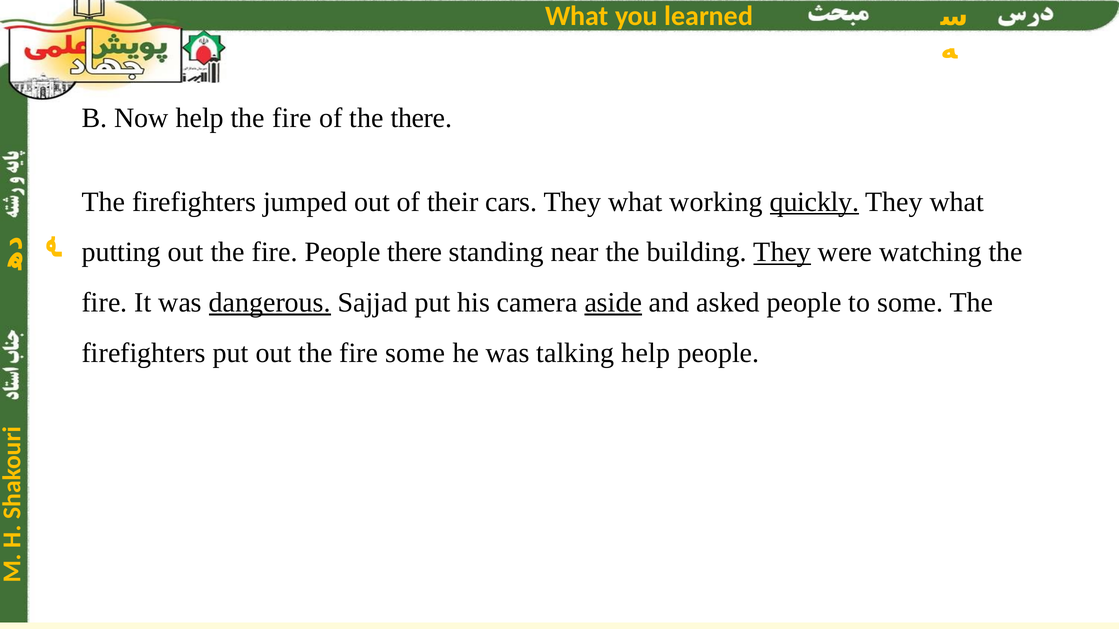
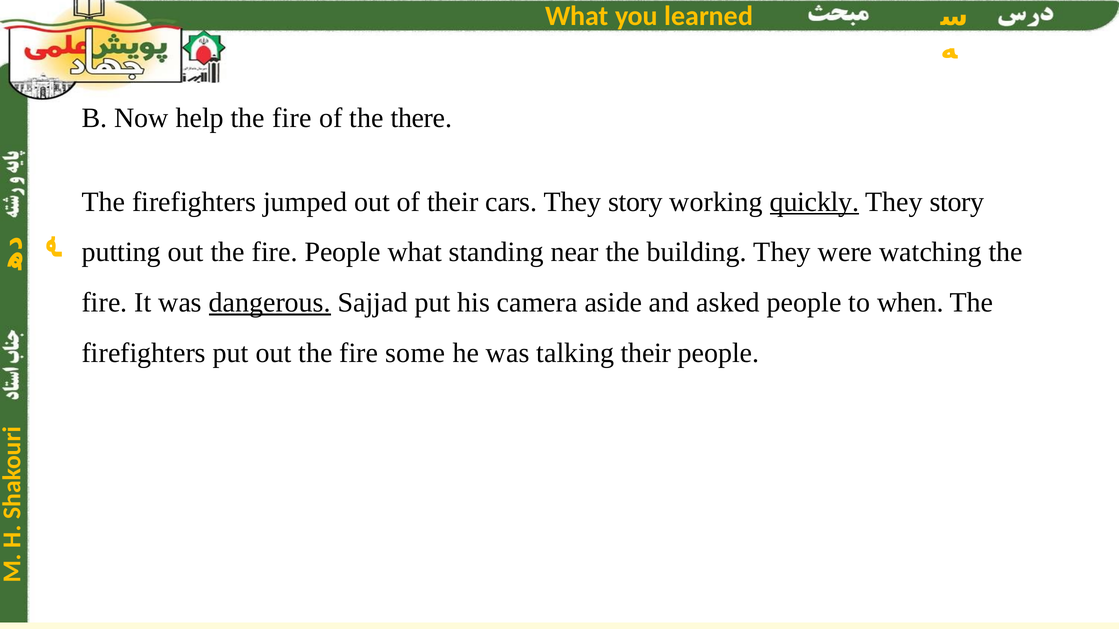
cars They what: what -> story
what at (957, 202): what -> story
People there: there -> what
They at (782, 252) underline: present -> none
aside underline: present -> none
to some: some -> when
talking help: help -> their
